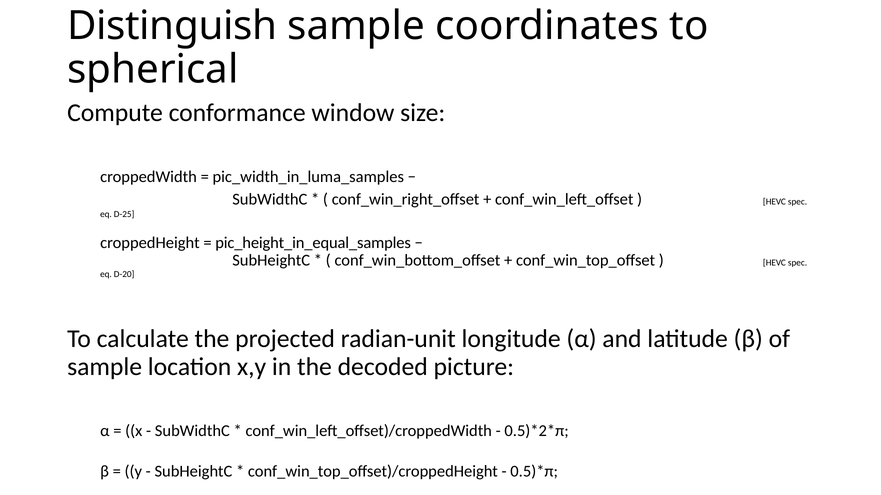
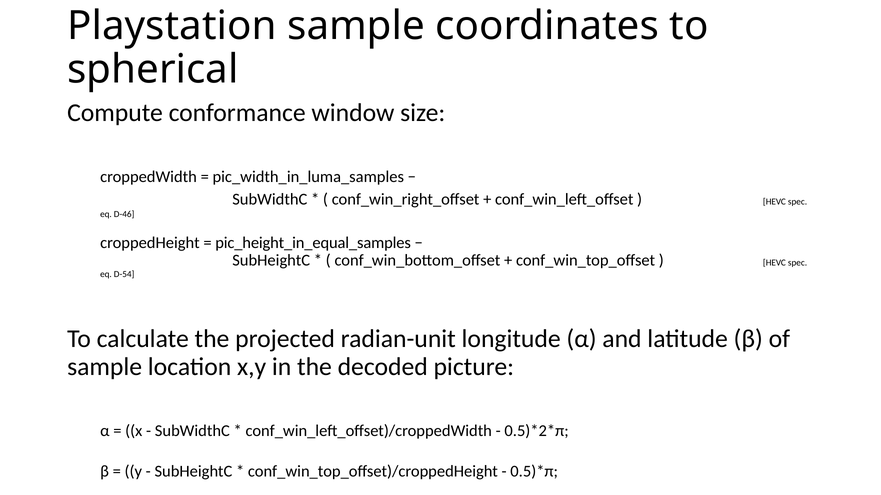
Distinguish: Distinguish -> Playstation
D-25: D-25 -> D-46
D-20: D-20 -> D-54
